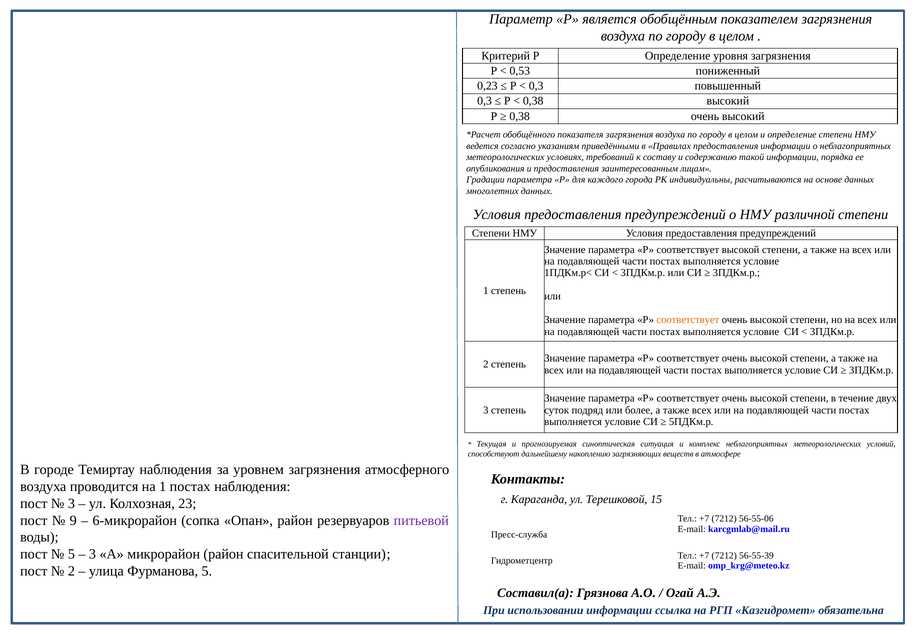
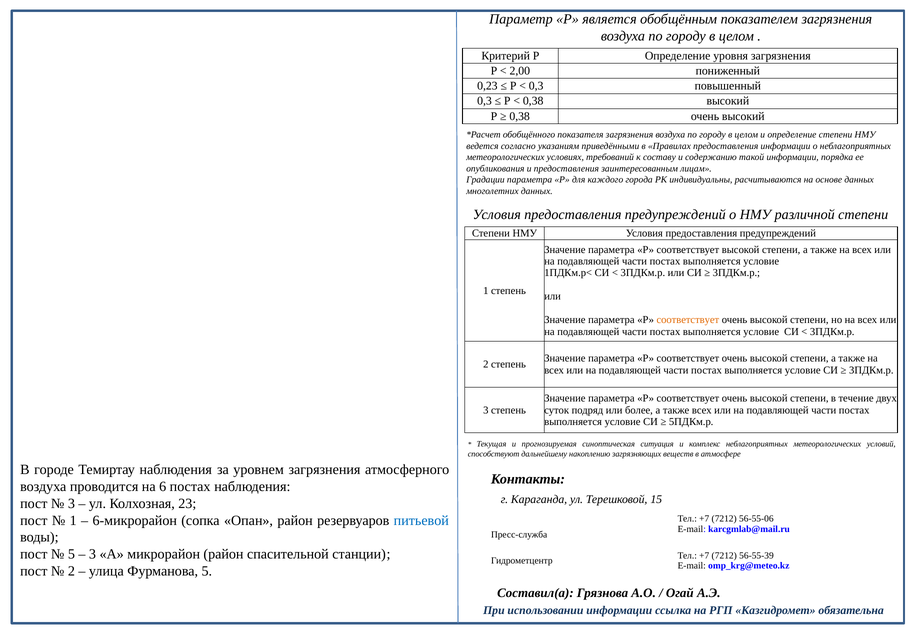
0,53: 0,53 -> 2,00
на 1: 1 -> 6
9 at (73, 521): 9 -> 1
питьевой colour: purple -> blue
